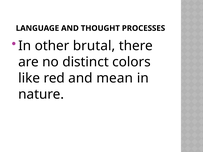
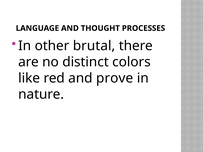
mean: mean -> prove
